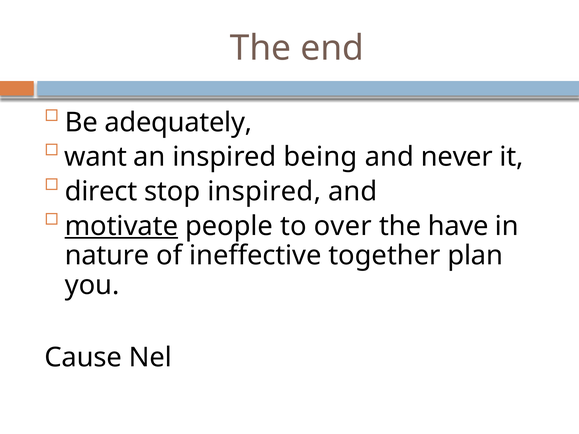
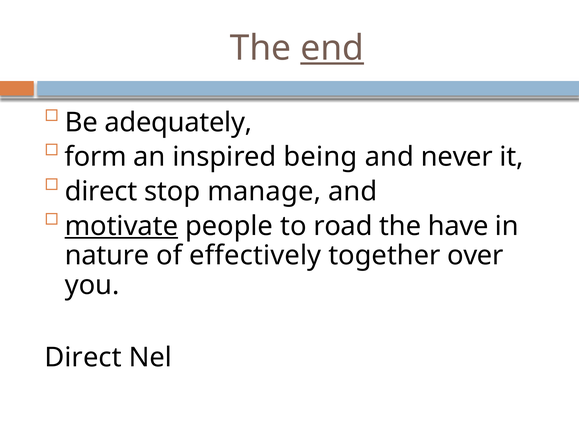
end underline: none -> present
want: want -> form
stop inspired: inspired -> manage
over: over -> road
ineffective: ineffective -> effectively
plan: plan -> over
Cause at (83, 358): Cause -> Direct
